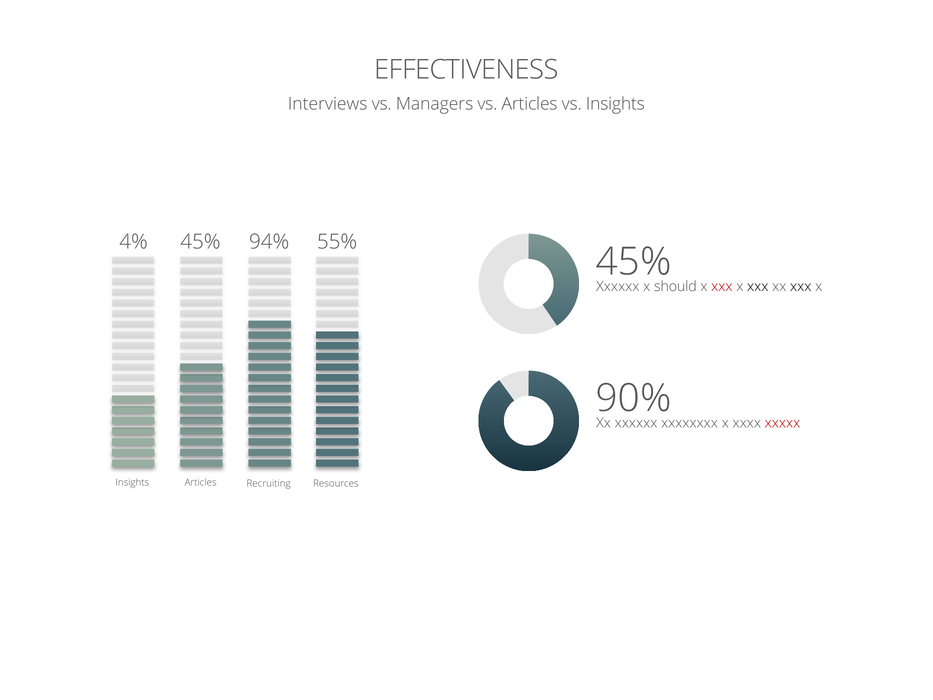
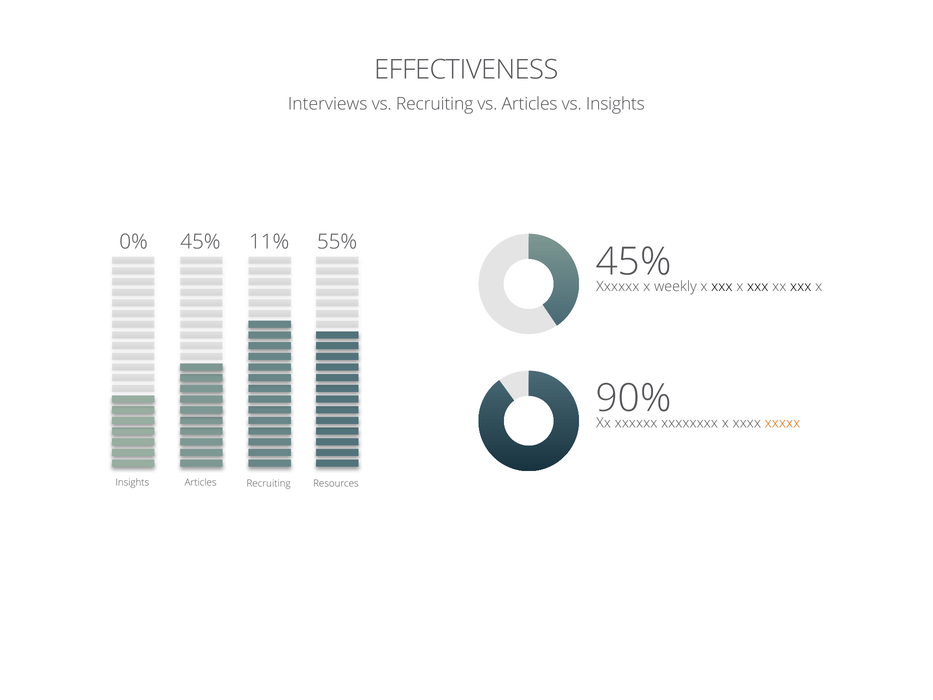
vs Managers: Managers -> Recruiting
4%: 4% -> 0%
94%: 94% -> 11%
should: should -> weekly
xxx at (722, 286) colour: red -> black
xxxxx colour: red -> orange
